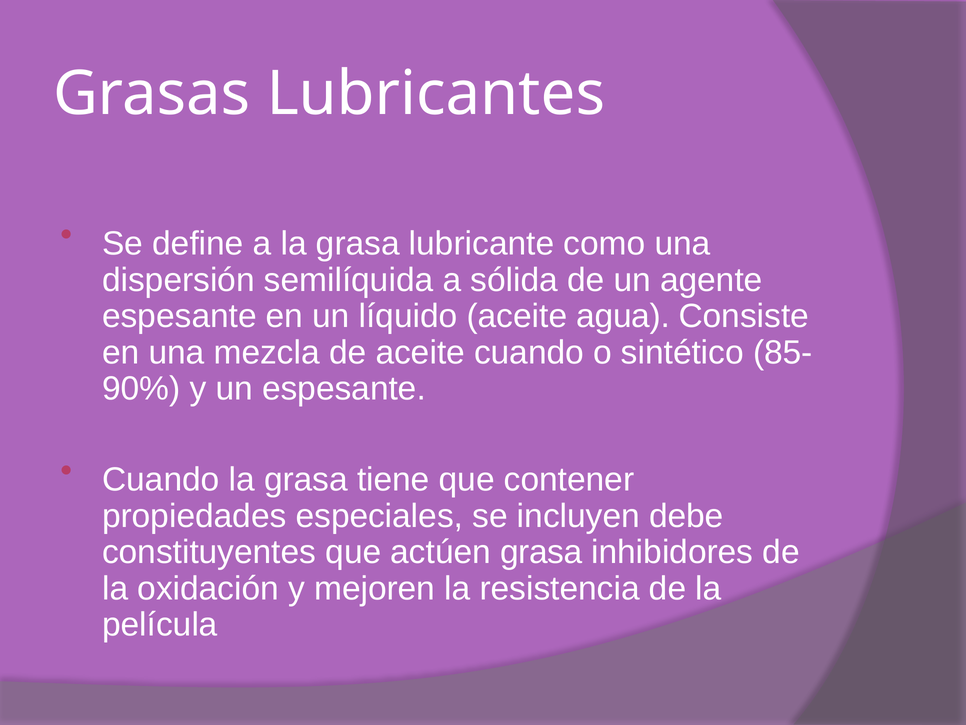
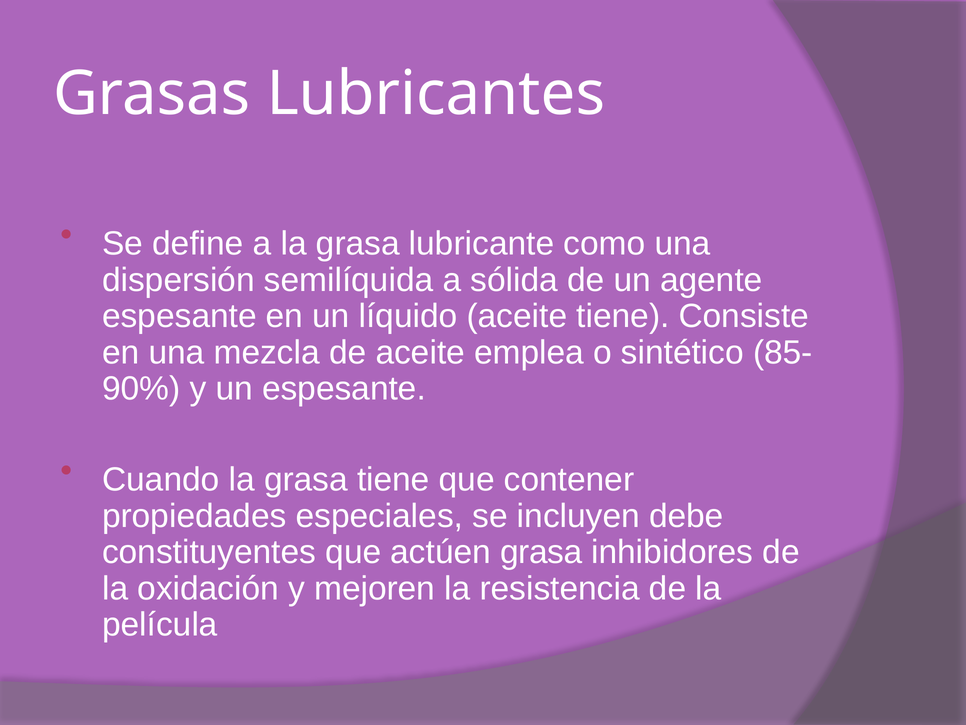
aceite agua: agua -> tiene
aceite cuando: cuando -> emplea
